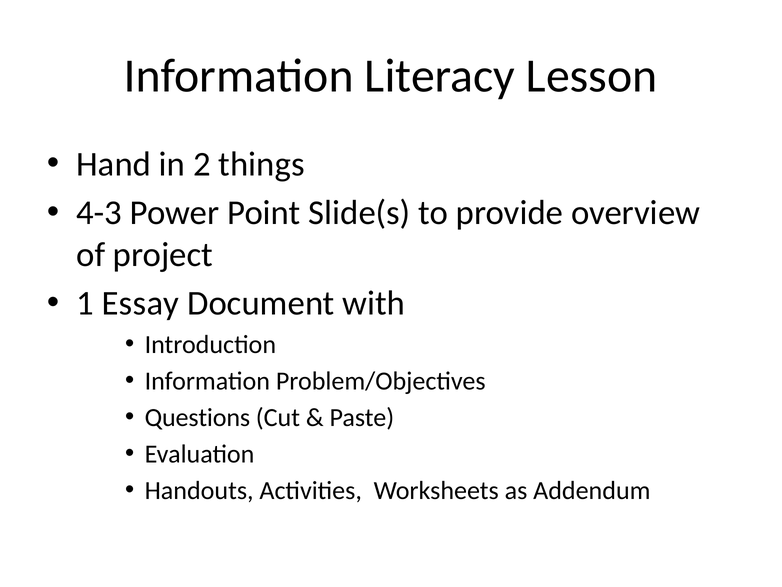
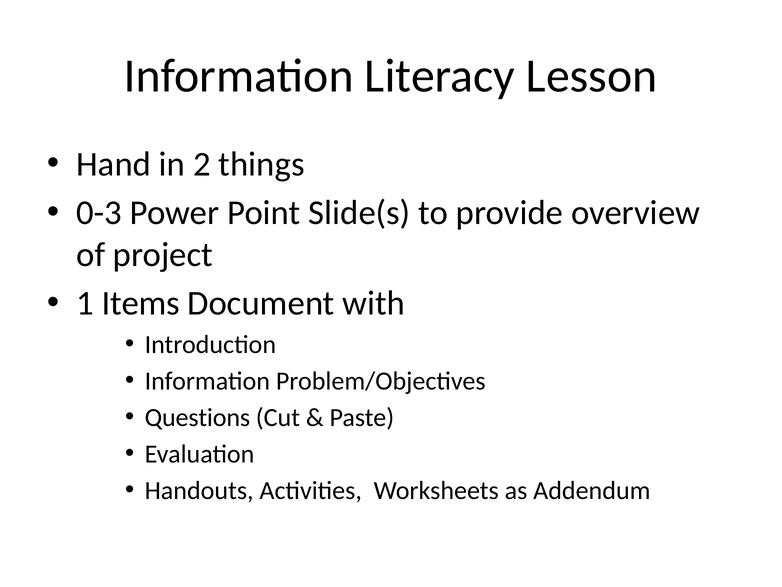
4-3: 4-3 -> 0-3
Essay: Essay -> Items
